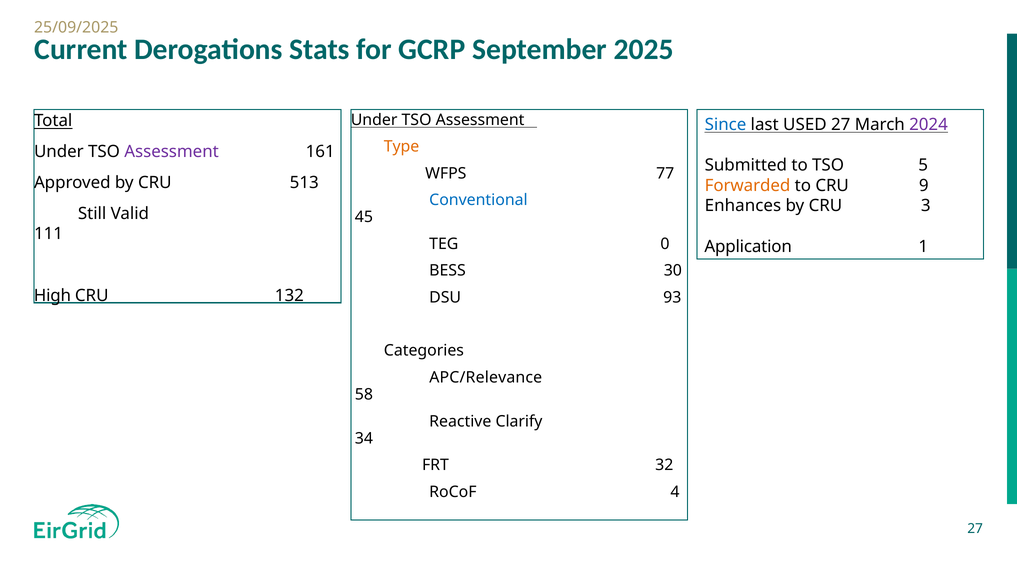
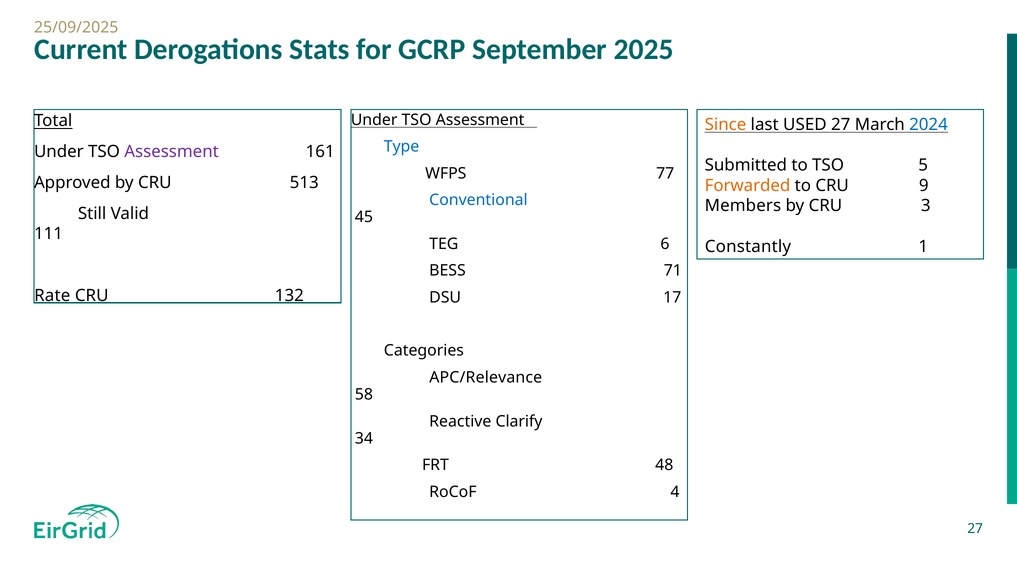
Since colour: blue -> orange
2024 colour: purple -> blue
Type colour: orange -> blue
Enhances: Enhances -> Members
0: 0 -> 6
Application: Application -> Constantly
30: 30 -> 71
High: High -> Rate
93: 93 -> 17
32: 32 -> 48
